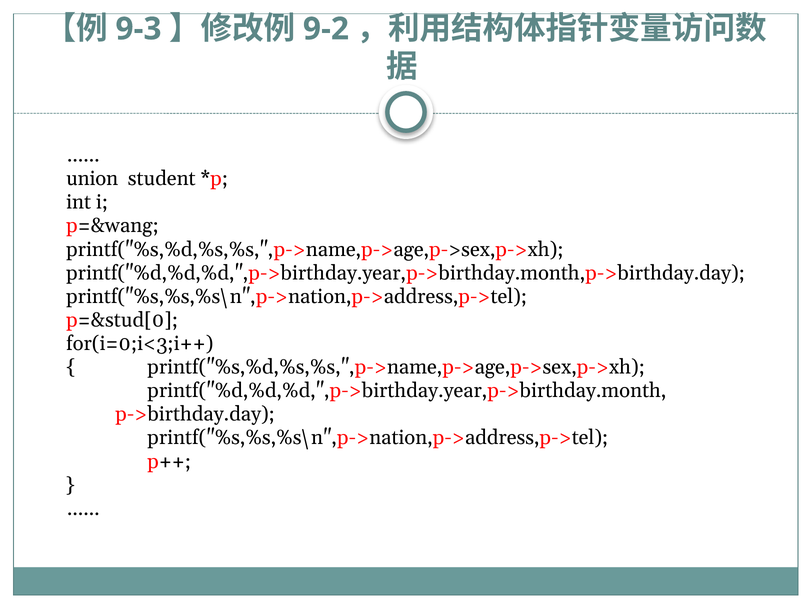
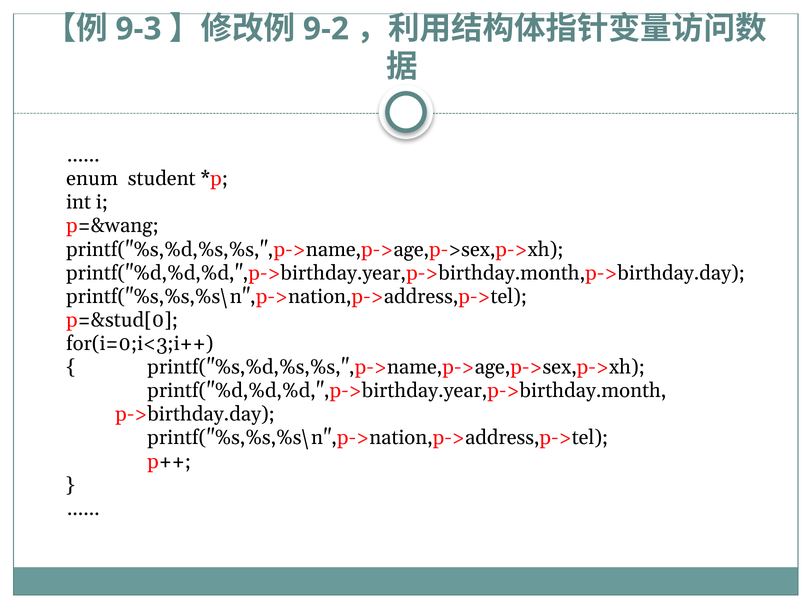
union: union -> enum
